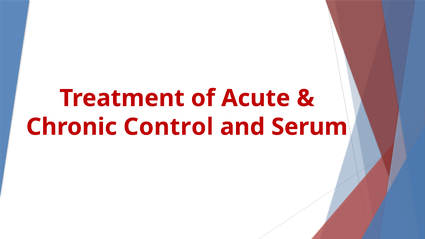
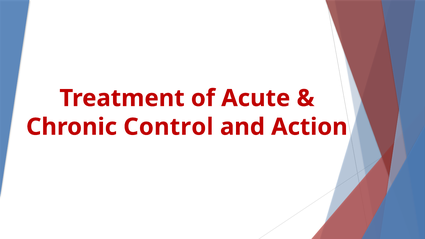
Serum: Serum -> Action
